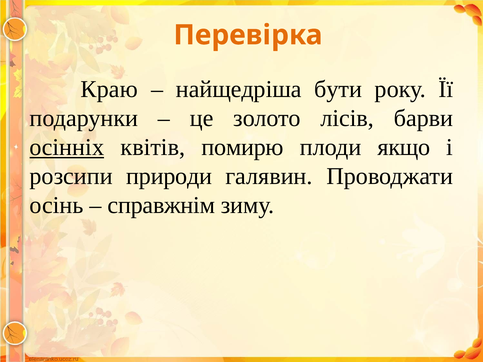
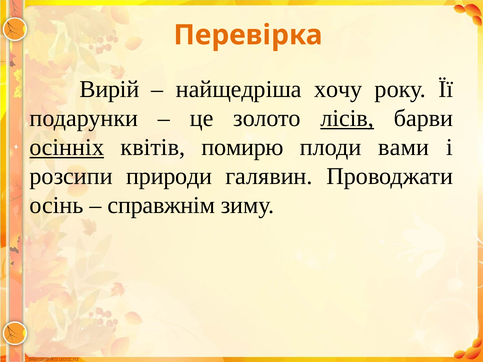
Краю: Краю -> Вирій
бути: бути -> хочу
лісів underline: none -> present
якщо: якщо -> вами
